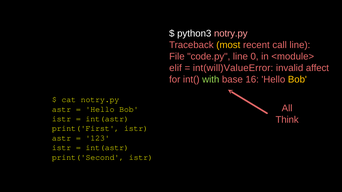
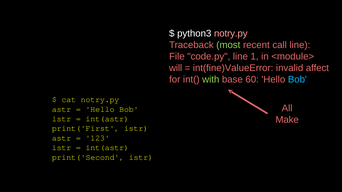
most colour: yellow -> light green
0: 0 -> 1
elif: elif -> will
int(will)ValueError: int(will)ValueError -> int(fine)ValueError
16: 16 -> 60
Bob at (297, 80) colour: yellow -> light blue
Think: Think -> Make
